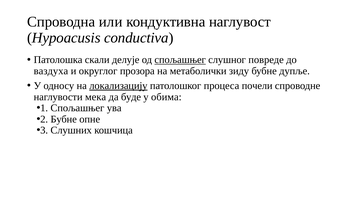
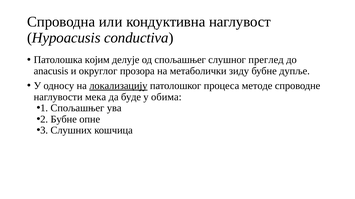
скали: скали -> којим
спољашњег at (180, 60) underline: present -> none
повреде: повреде -> преглед
ваздуха: ваздуха -> anacusis
почели: почели -> методе
